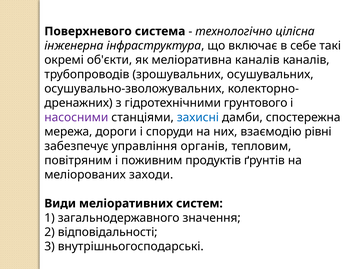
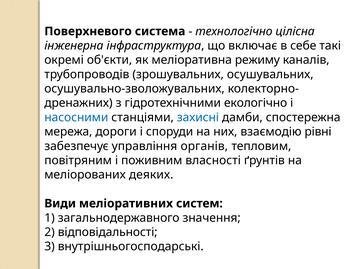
меліоративна каналів: каналів -> режиму
грунтового: грунтового -> екологічно
насосними colour: purple -> blue
продуктів: продуктів -> власності
заходи: заходи -> деяких
